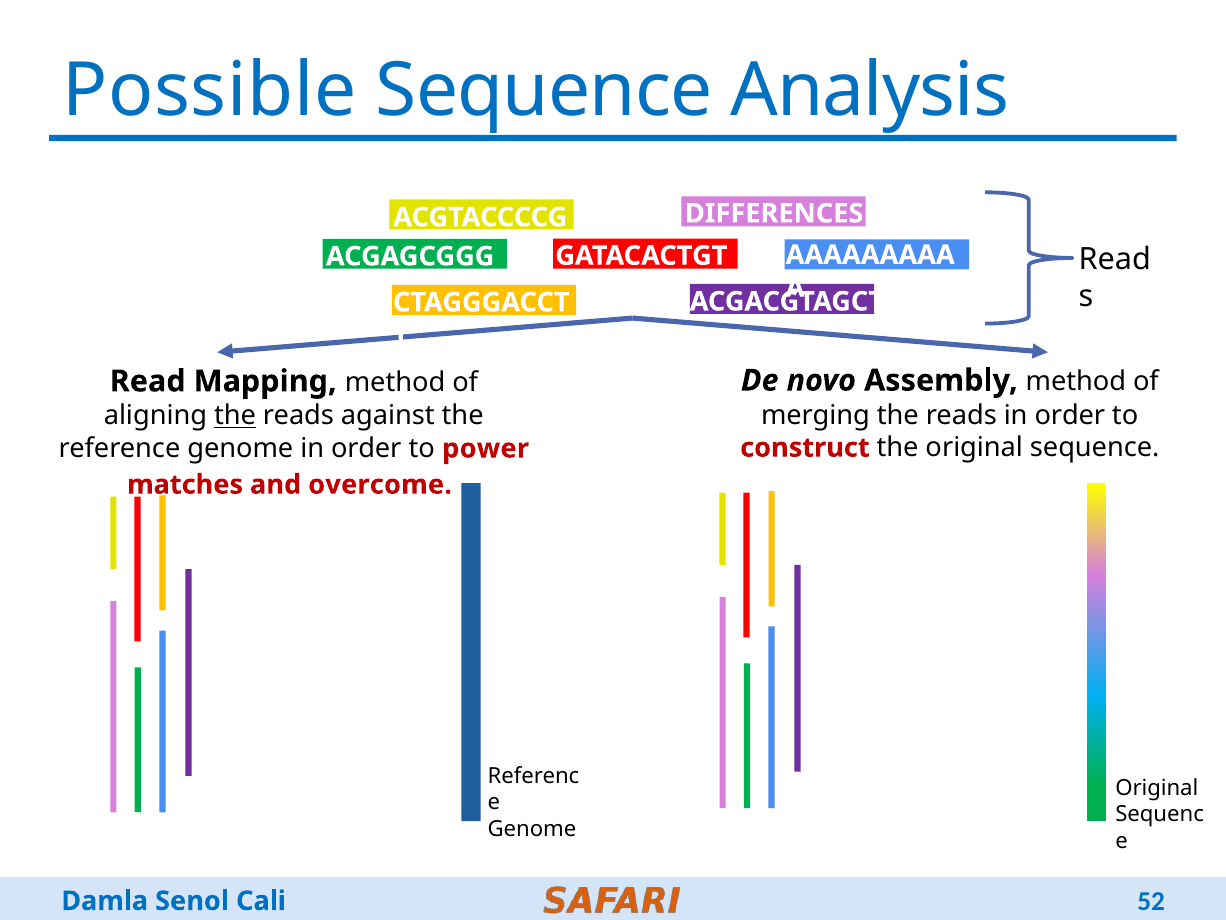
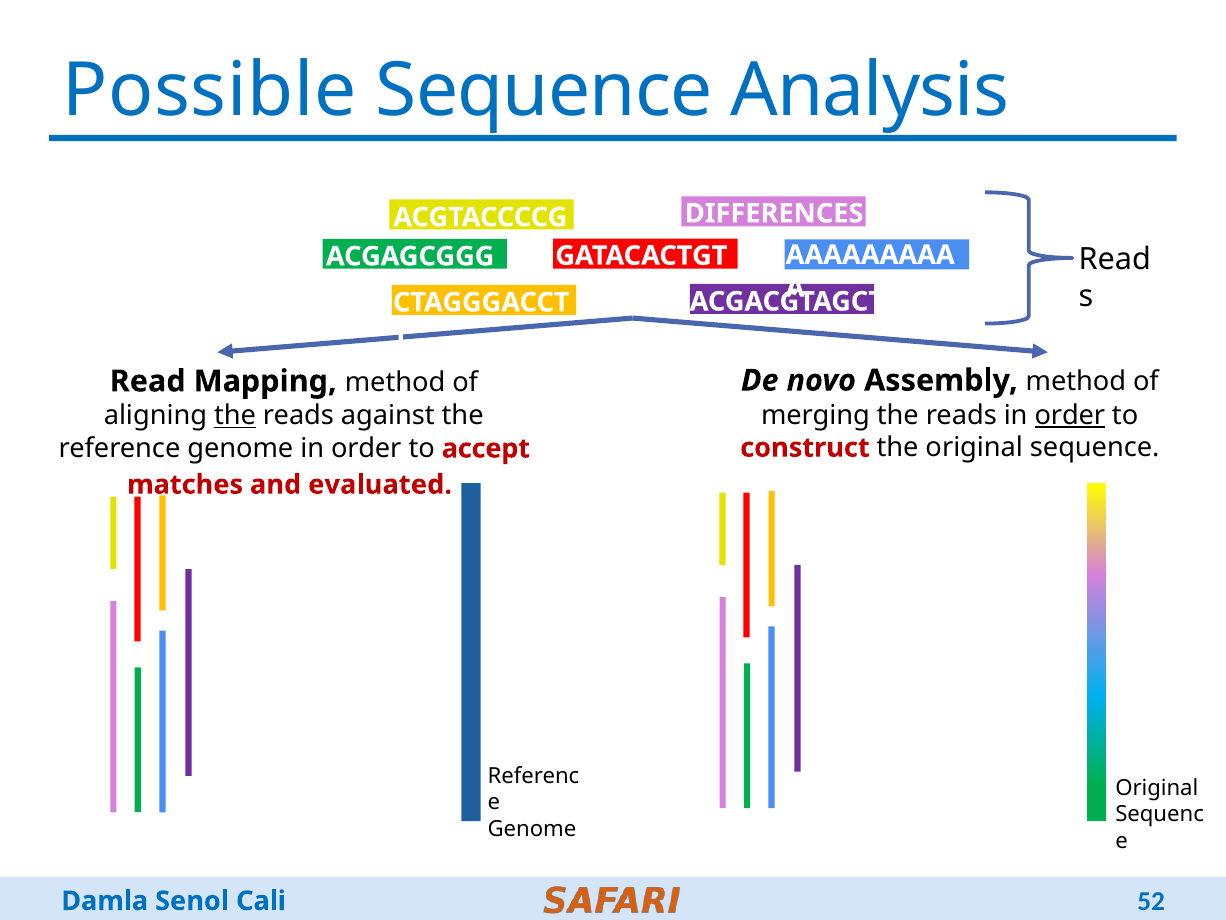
order at (1070, 415) underline: none -> present
power: power -> accept
overcome: overcome -> evaluated
